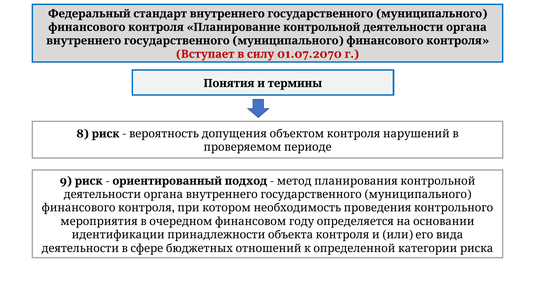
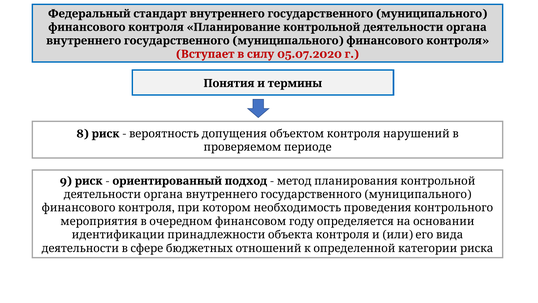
01.07.2070: 01.07.2070 -> 05.07.2020
